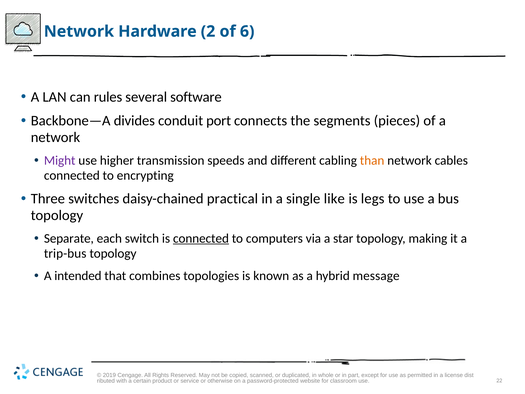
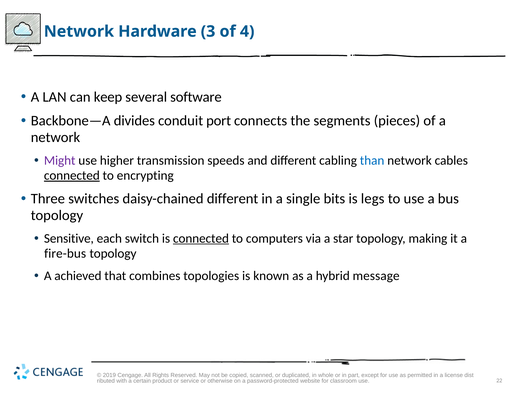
2: 2 -> 3
6: 6 -> 4
rules: rules -> keep
than colour: orange -> blue
connected at (72, 175) underline: none -> present
daisy-chained practical: practical -> different
like: like -> bits
Separate: Separate -> Sensitive
trip-bus: trip-bus -> fire-bus
intended: intended -> achieved
